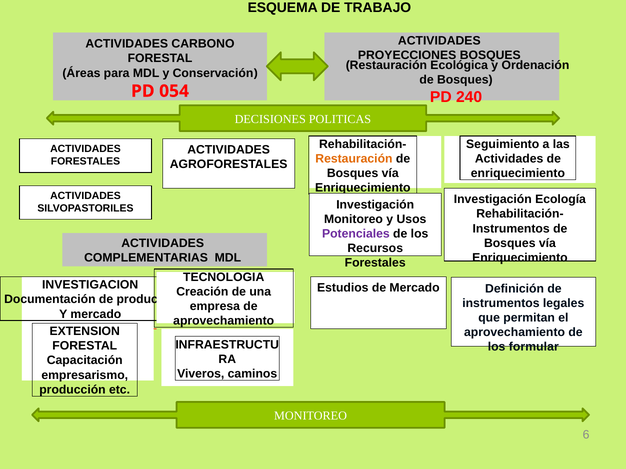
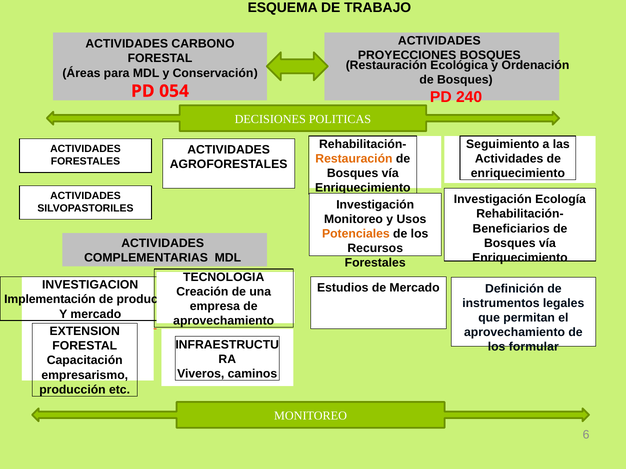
Instrumentos at (511, 229): Instrumentos -> Beneficiarios
Potenciales colour: purple -> orange
Documentación: Documentación -> Implementación
